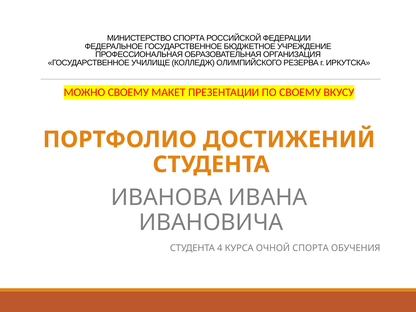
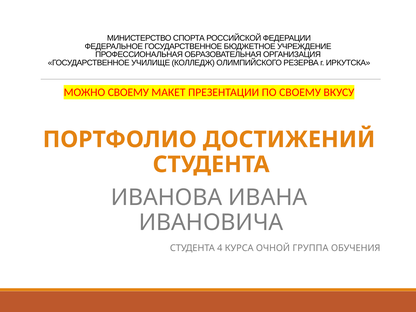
ОЧНОЙ СПОРТА: СПОРТА -> ГРУППА
